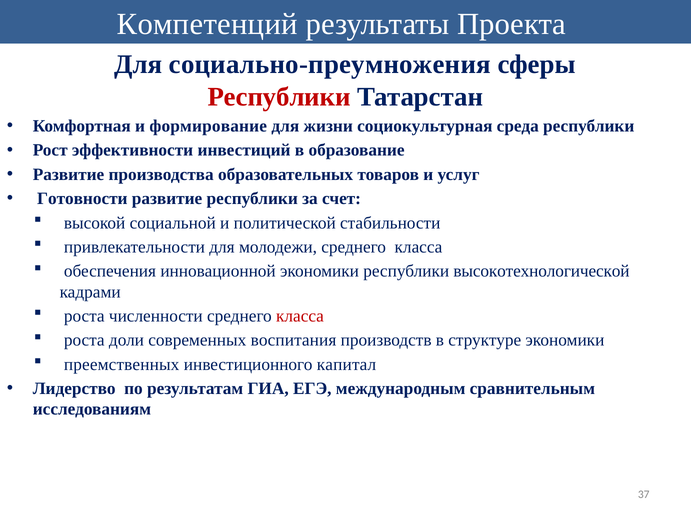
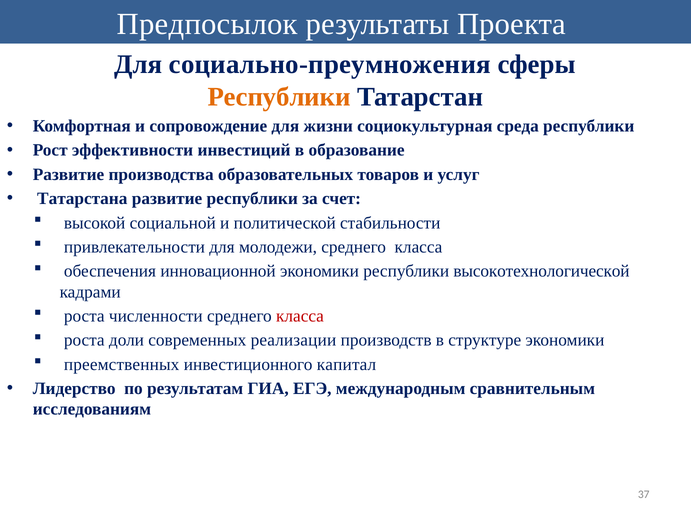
Компетенций: Компетенций -> Предпосылок
Республики at (279, 97) colour: red -> orange
формирование: формирование -> сопровождение
Готовности: Готовности -> Татарстана
воспитания: воспитания -> реализации
